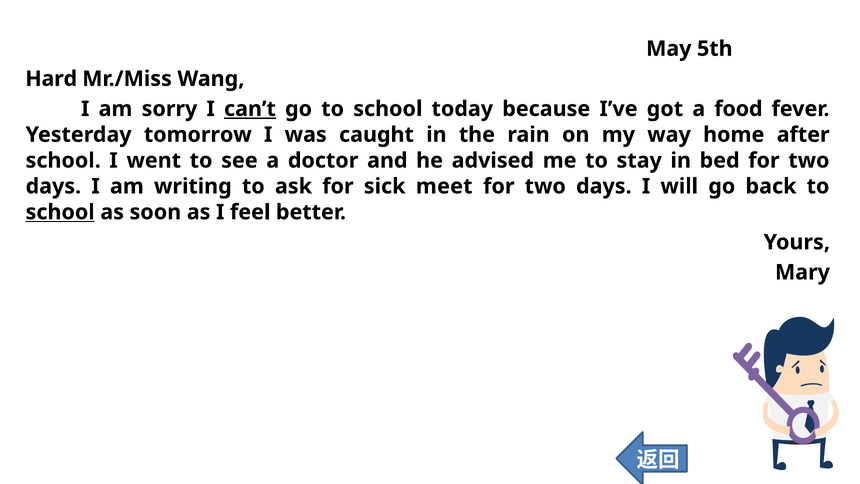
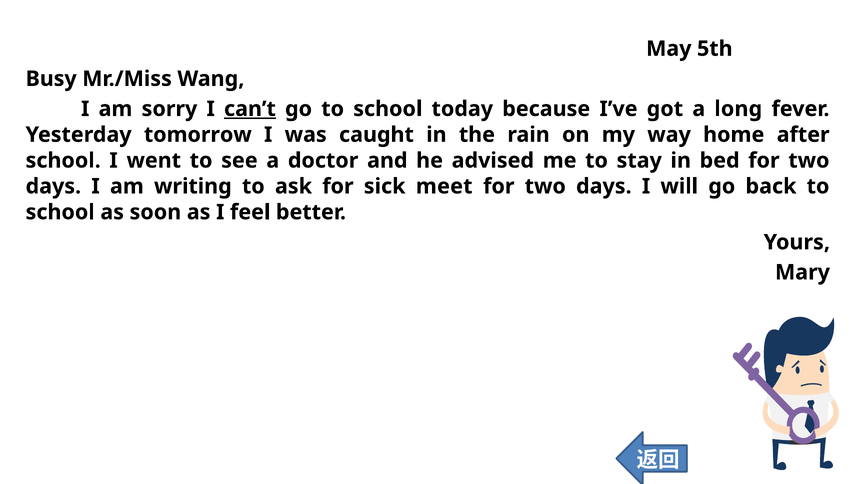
Hard: Hard -> Busy
food: food -> long
school at (60, 212) underline: present -> none
